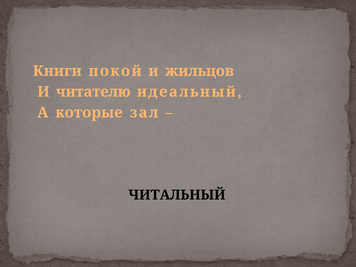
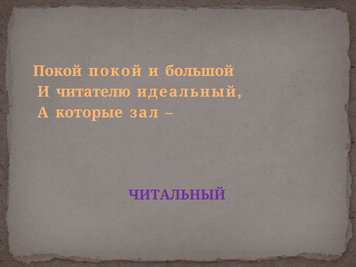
Книги at (57, 71): Книги -> Покой
жильцов: жильцов -> большой
ЧИТАЛЬНЫЙ colour: black -> purple
